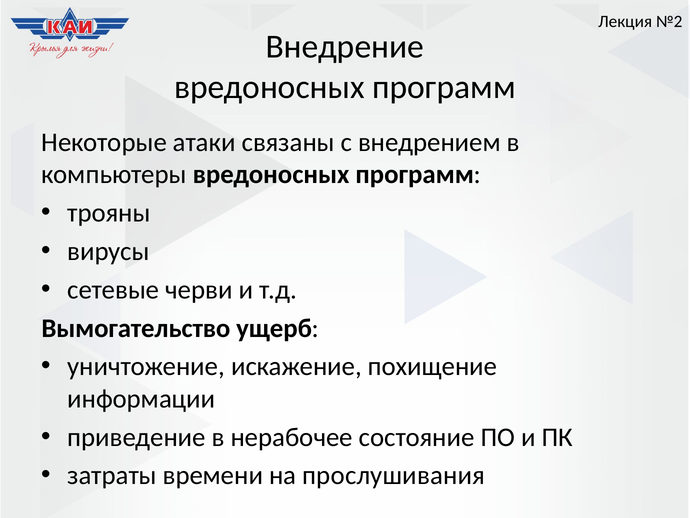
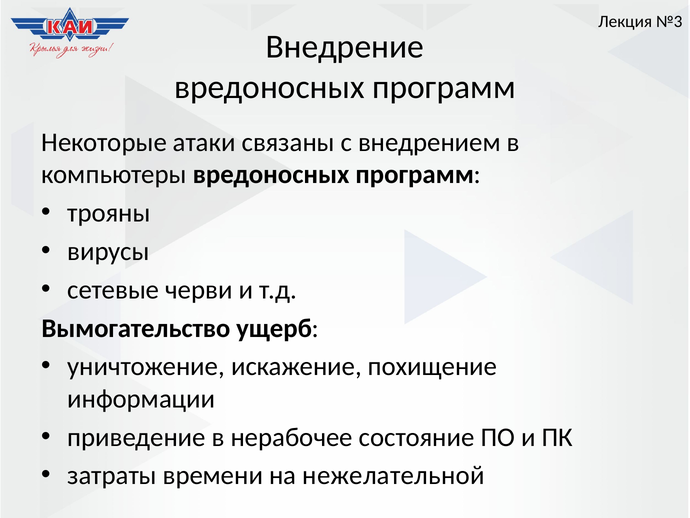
№2: №2 -> №3
прослушивания: прослушивания -> нежелательной
